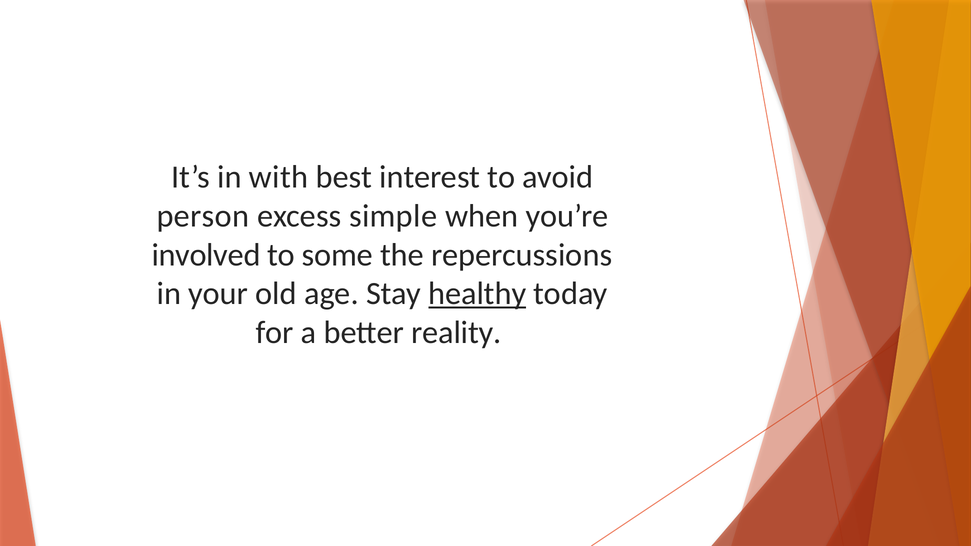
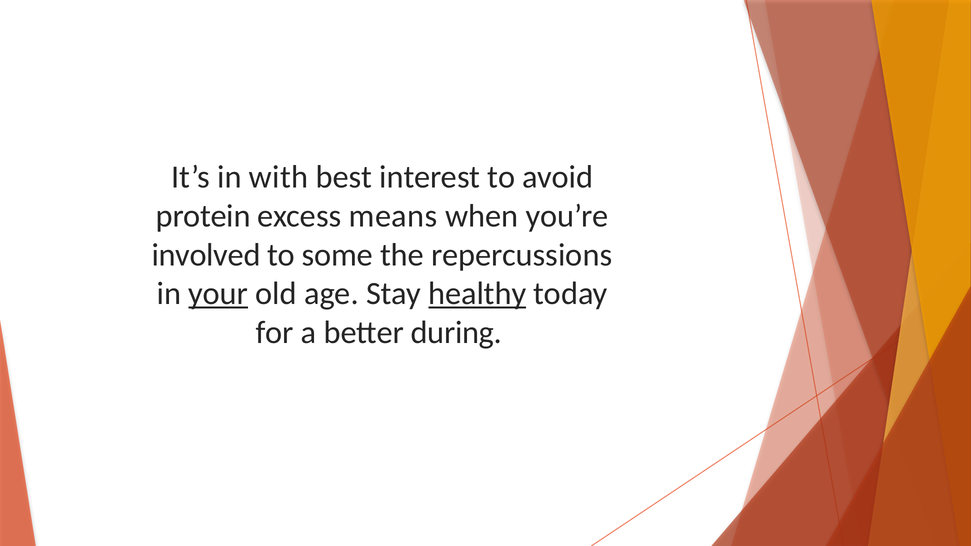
person: person -> protein
simple: simple -> means
your underline: none -> present
reality: reality -> during
